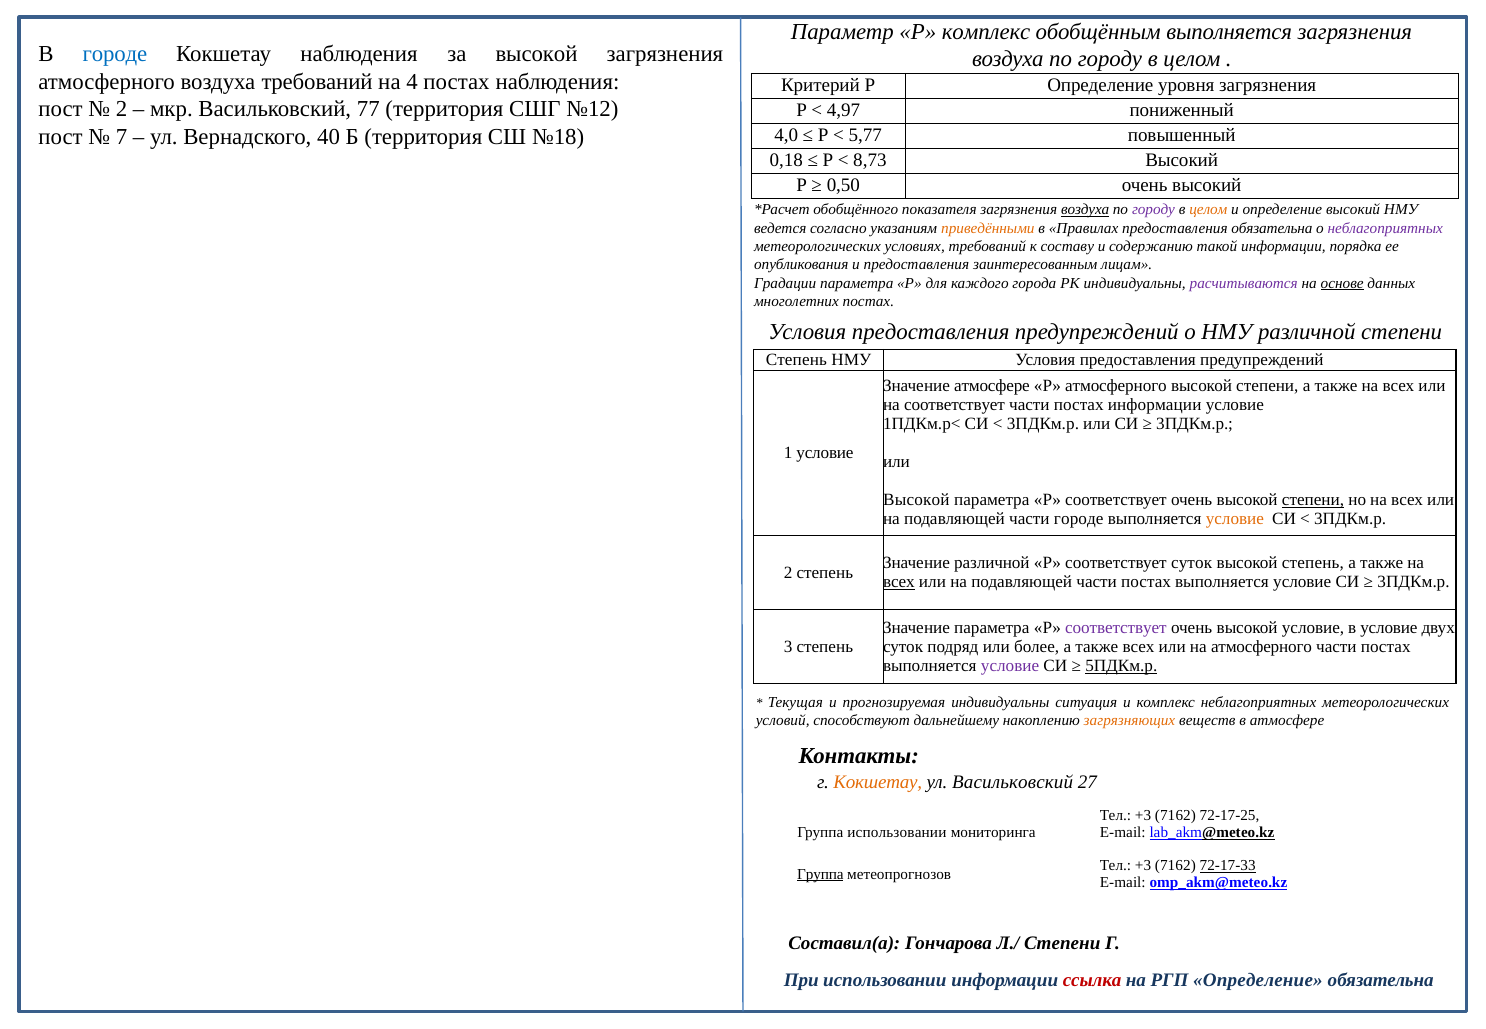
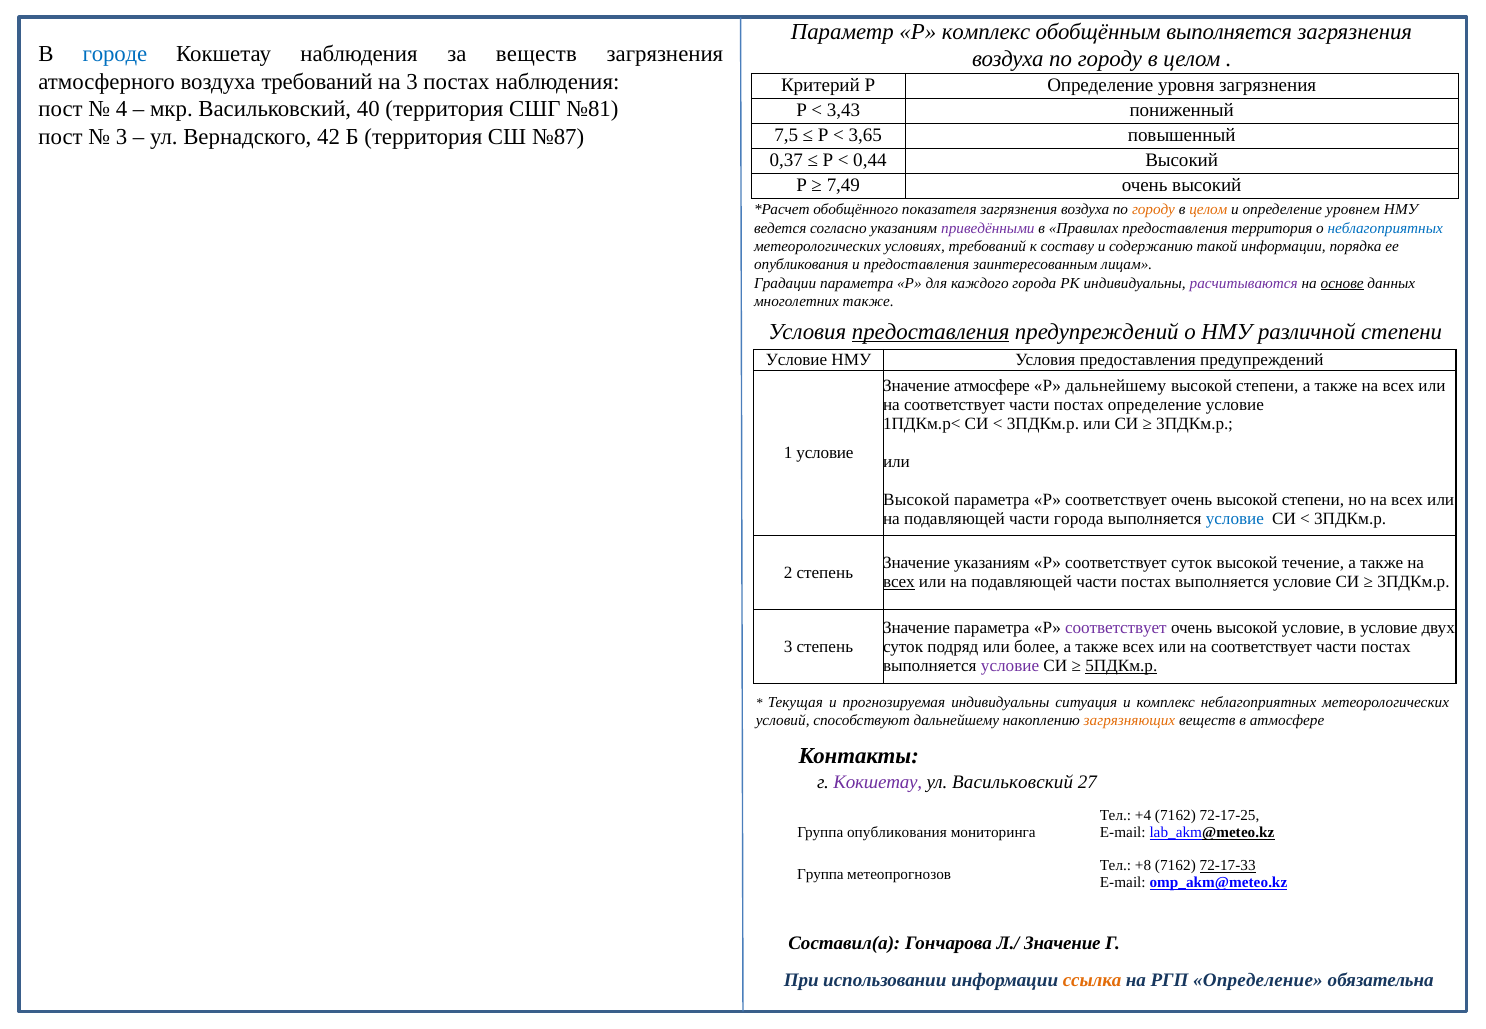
за высокой: высокой -> веществ
на 4: 4 -> 3
2 at (122, 109): 2 -> 4
77: 77 -> 40
№12: №12 -> №81
4,97: 4,97 -> 3,43
7 at (122, 136): 7 -> 3
40: 40 -> 42
№18: №18 -> №87
4,0: 4,0 -> 7,5
5,77: 5,77 -> 3,65
0,18: 0,18 -> 0,37
8,73: 8,73 -> 0,44
0,50: 0,50 -> 7,49
воздуха at (1085, 210) underline: present -> none
городу at (1153, 210) colour: purple -> orange
определение высокий: высокий -> уровнем
приведёнными colour: orange -> purple
предоставления обязательна: обязательна -> территория
неблагоприятных at (1385, 228) colour: purple -> blue
многолетних постах: постах -> также
предоставления at (931, 331) underline: none -> present
Степень at (796, 360): Степень -> Условие
Р атмосферного: атмосферного -> дальнейшему
постах информации: информации -> определение
степени at (1313, 500) underline: present -> none
части городе: городе -> города
условие at (1235, 519) colour: orange -> blue
Значение различной: различной -> указаниям
высокой степень: степень -> течение
атмосферного at (1262, 647): атмосферного -> соответствует
Кокшетау at (878, 782) colour: orange -> purple
+3 at (1143, 815): +3 -> +4
Группа использовании: использовании -> опубликования
+3 at (1143, 866): +3 -> +8
Группа at (820, 874) underline: present -> none
Л./ Степени: Степени -> Значение
ссылка colour: red -> orange
